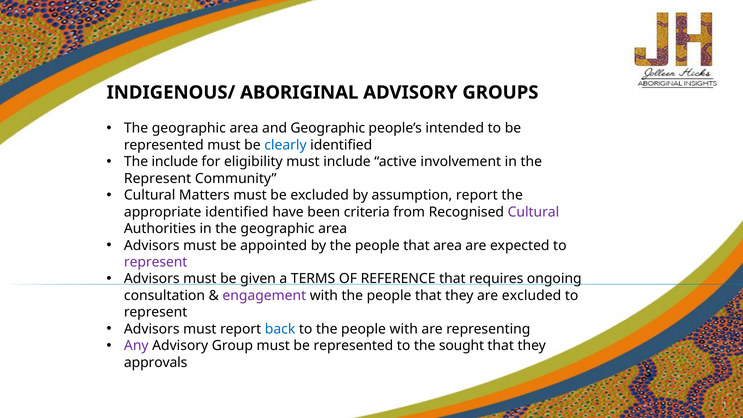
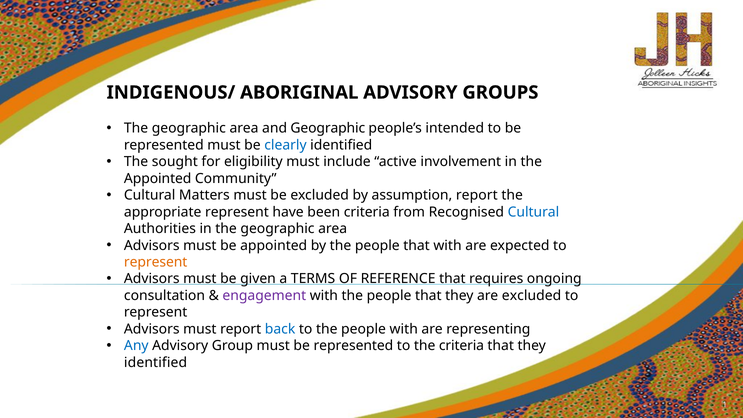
The include: include -> sought
Represent at (158, 179): Represent -> Appointed
appropriate identified: identified -> represent
Cultural at (533, 212) colour: purple -> blue
that area: area -> with
represent at (156, 262) colour: purple -> orange
Any colour: purple -> blue
the sought: sought -> criteria
approvals at (156, 362): approvals -> identified
